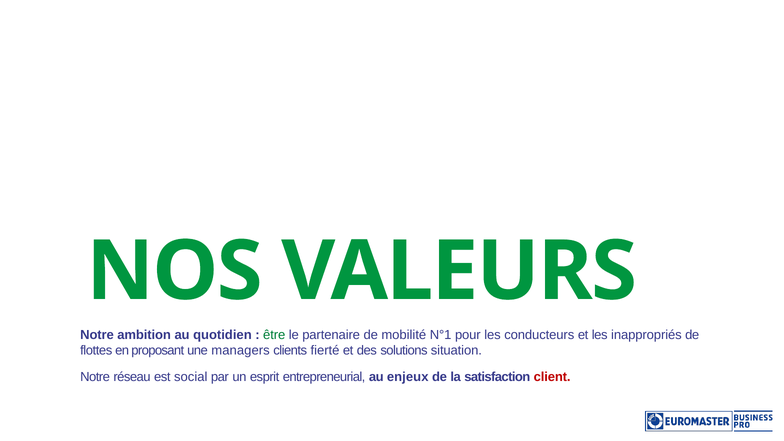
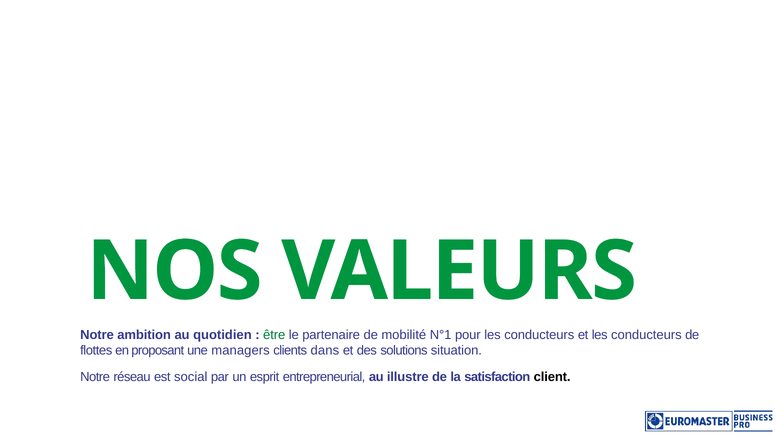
inappropriés at (646, 335): inappropriés -> conducteurs
fierté: fierté -> dans
enjeux: enjeux -> illustre
client colour: red -> black
